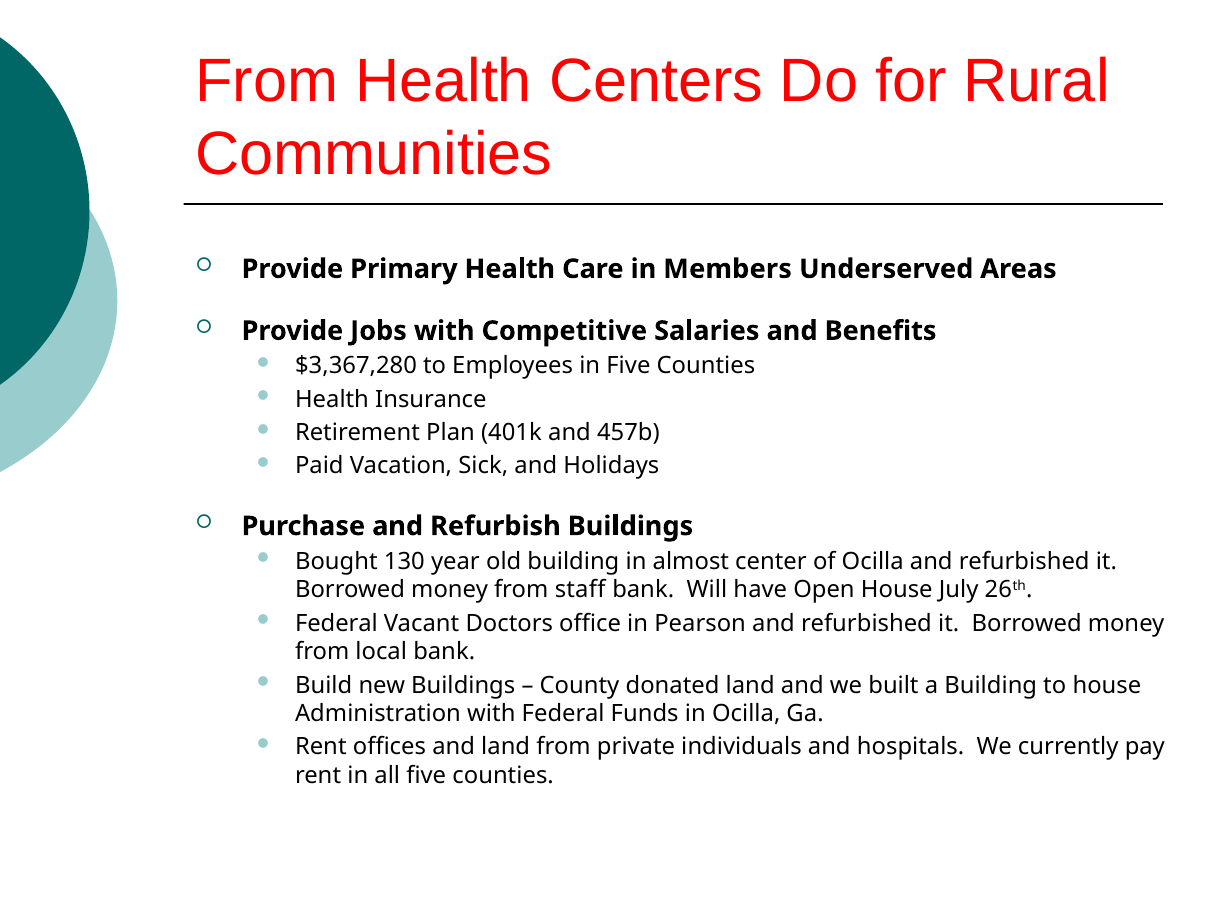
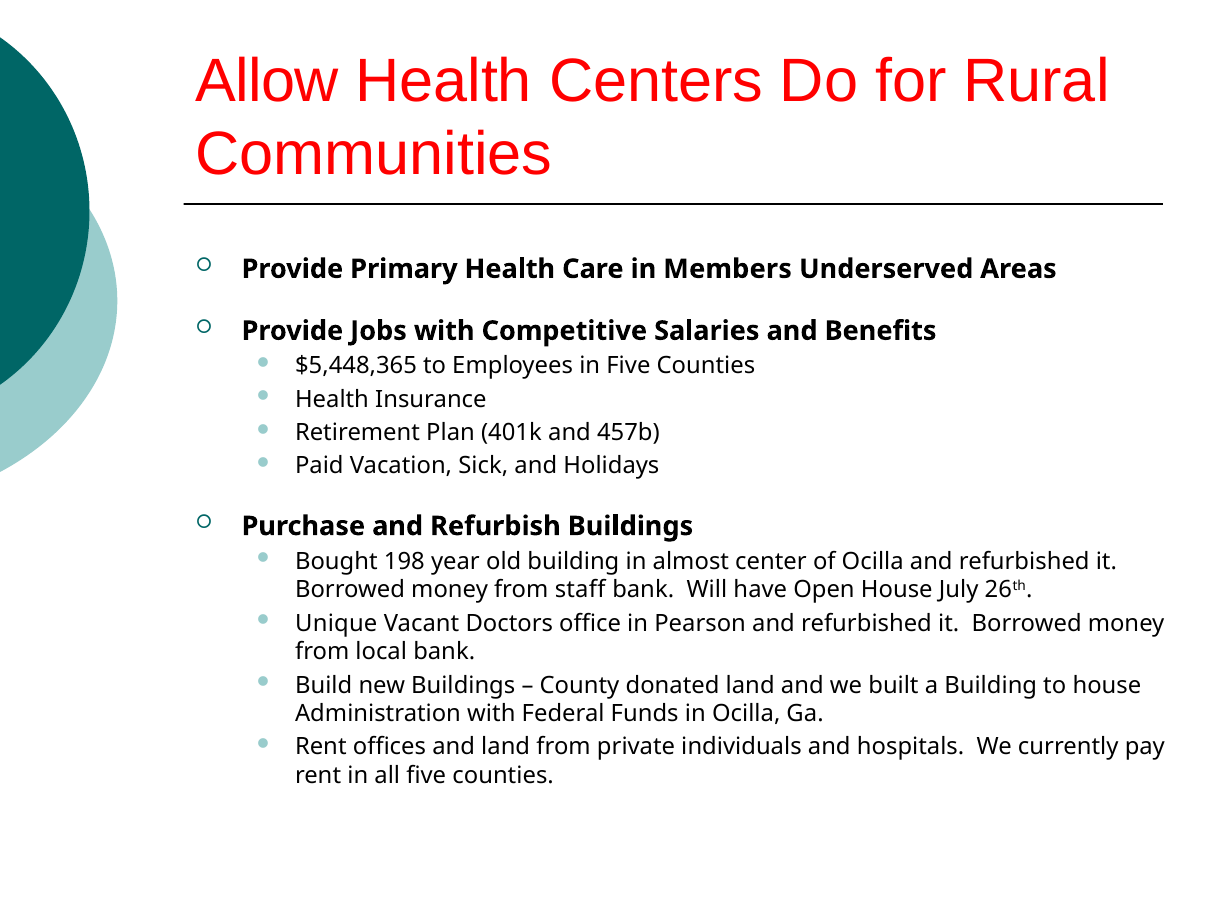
From at (267, 81): From -> Allow
$3,367,280: $3,367,280 -> $5,448,365
130: 130 -> 198
Federal at (336, 623): Federal -> Unique
